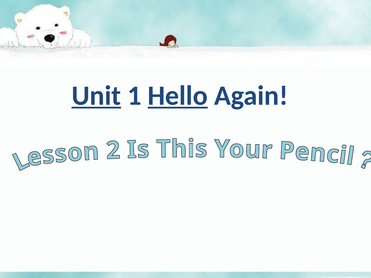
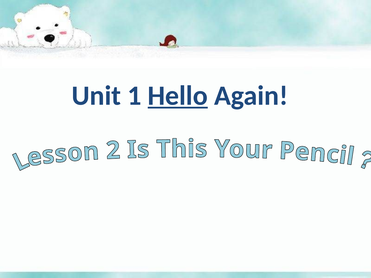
Unit underline: present -> none
